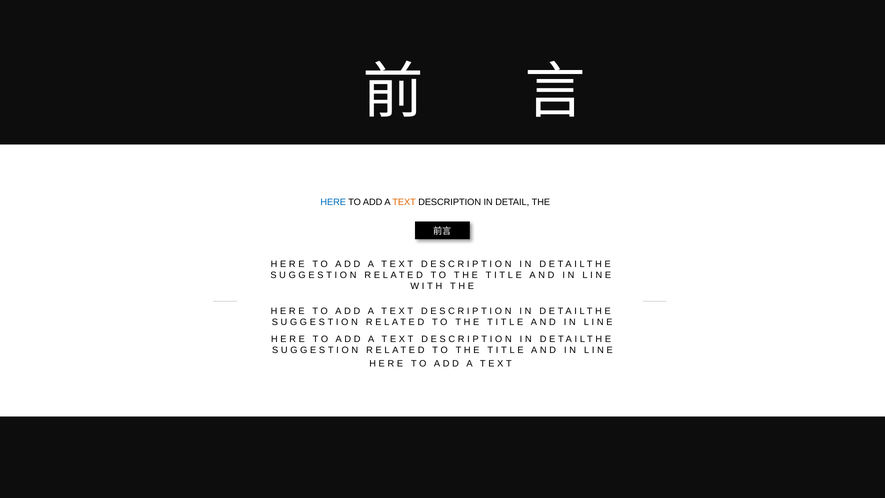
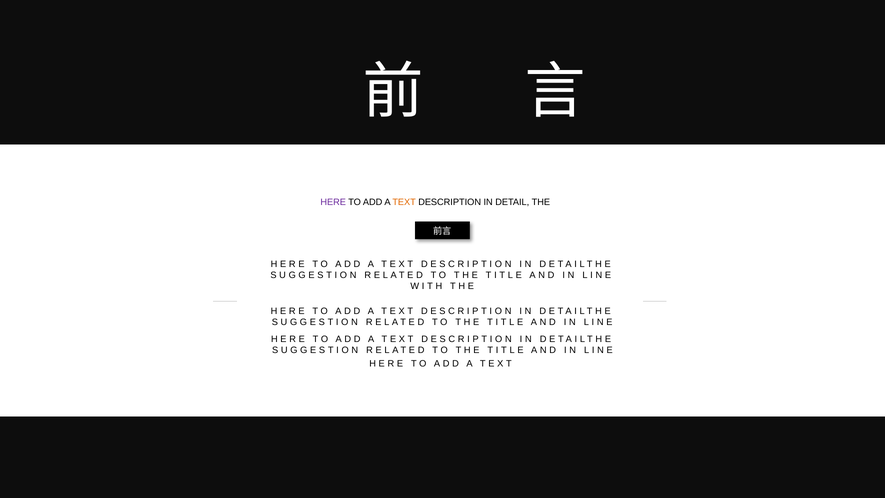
HERE colour: blue -> purple
